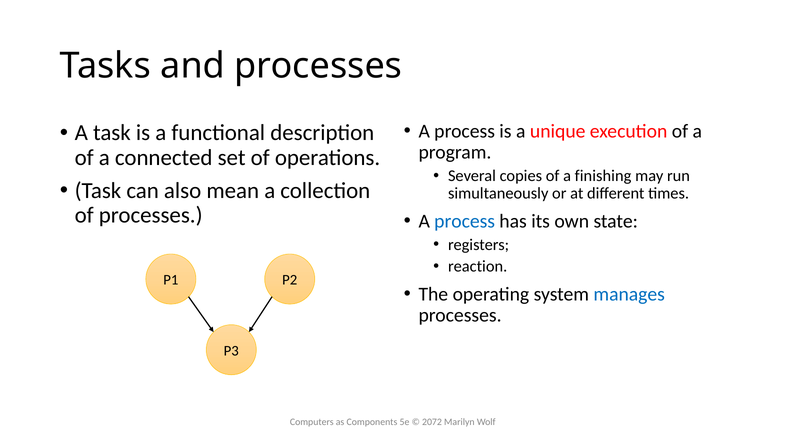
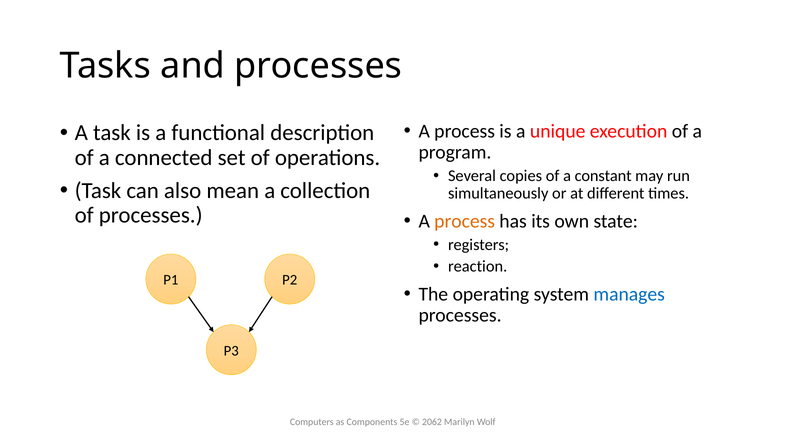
finishing: finishing -> constant
process at (465, 221) colour: blue -> orange
2072: 2072 -> 2062
